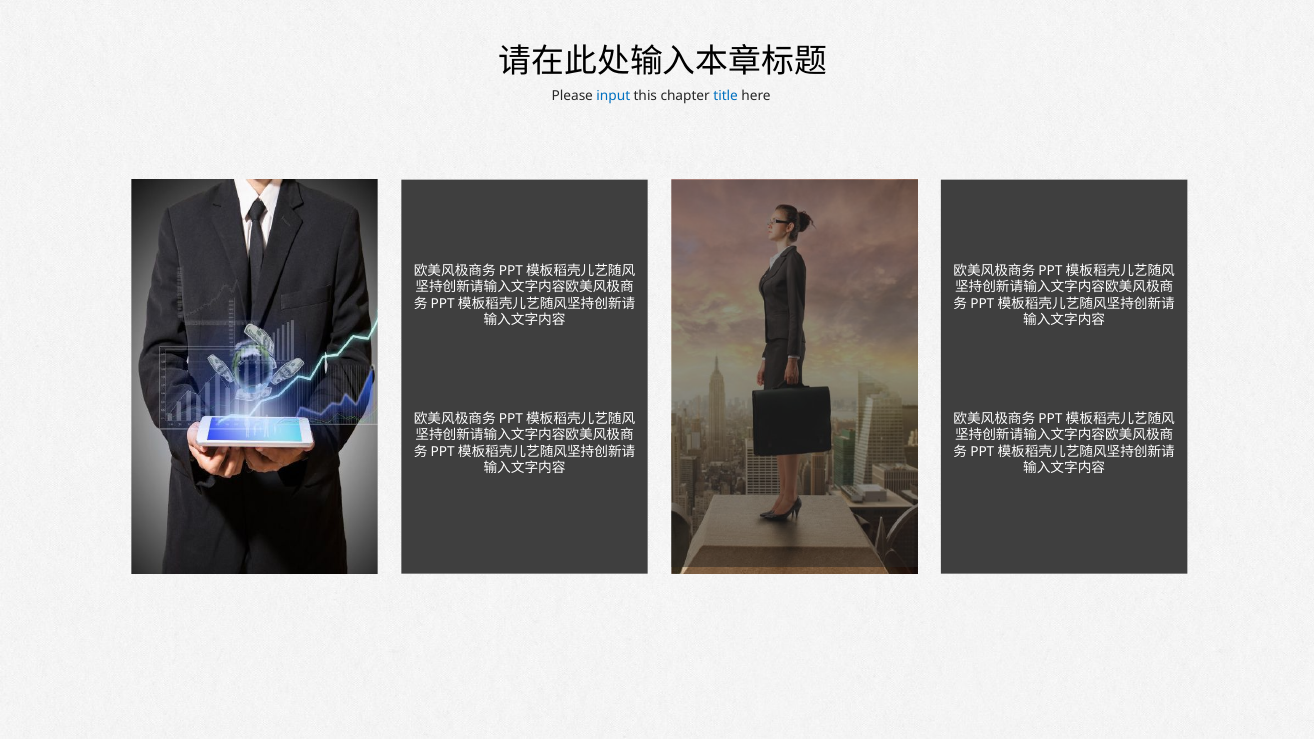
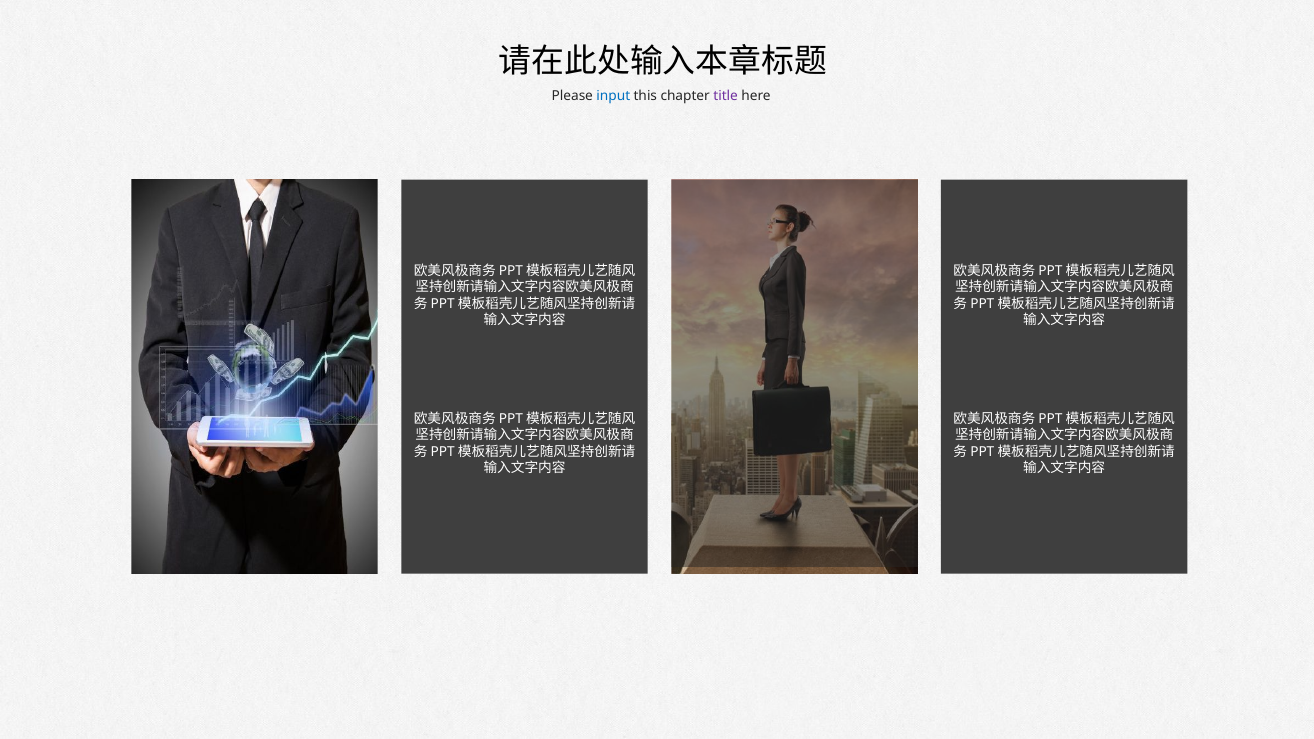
title colour: blue -> purple
